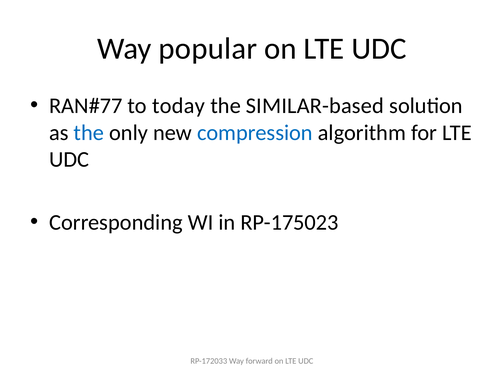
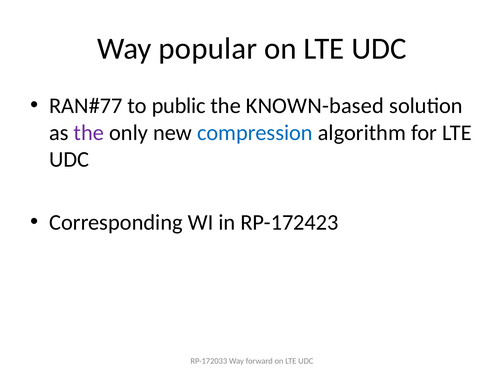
today: today -> public
SIMILAR-based: SIMILAR-based -> KNOWN-based
the at (89, 133) colour: blue -> purple
RP-175023: RP-175023 -> RP-172423
